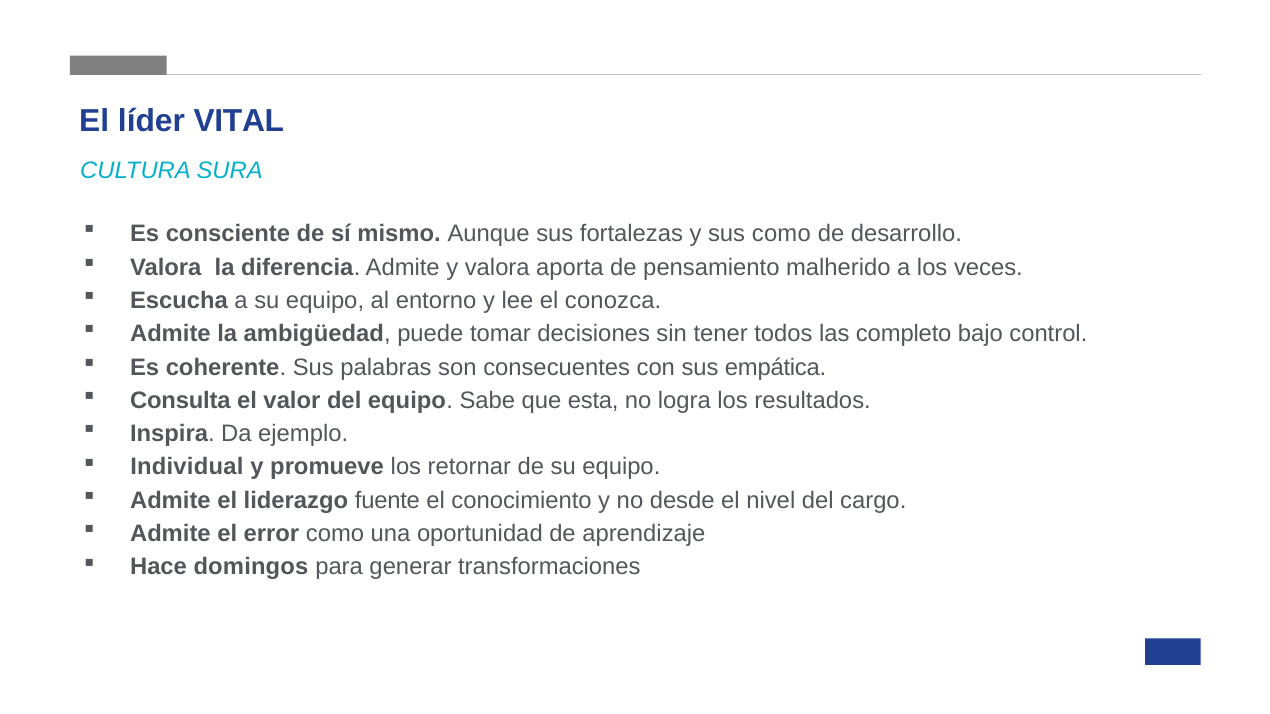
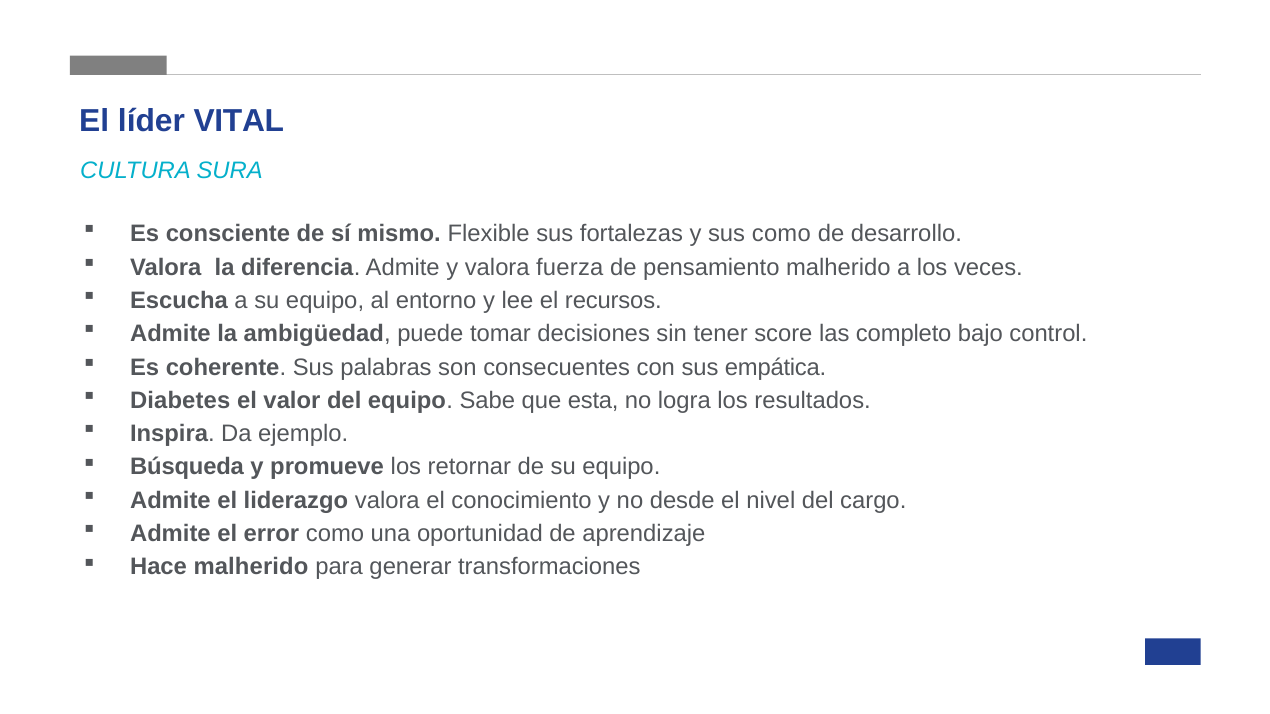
Aunque: Aunque -> Flexible
aporta: aporta -> fuerza
conozca: conozca -> recursos
todos: todos -> score
Consulta: Consulta -> Diabetes
Individual: Individual -> Búsqueda
liderazgo fuente: fuente -> valora
Hace domingos: domingos -> malherido
